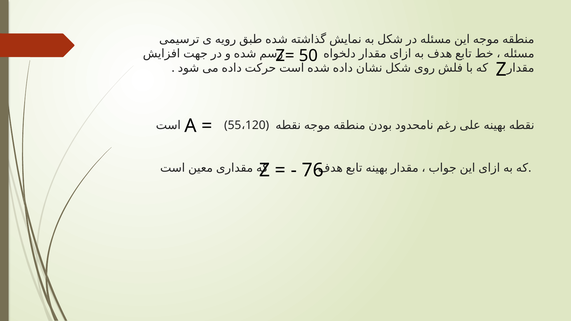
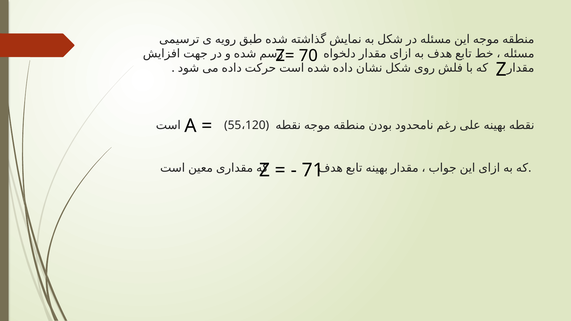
50: 50 -> 70
76: 76 -> 71
